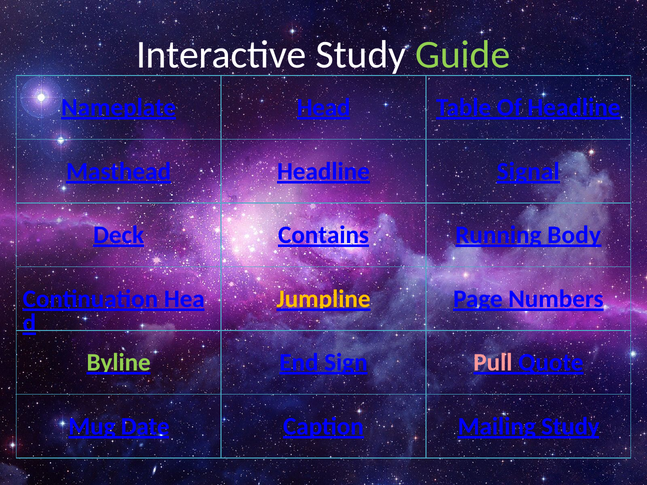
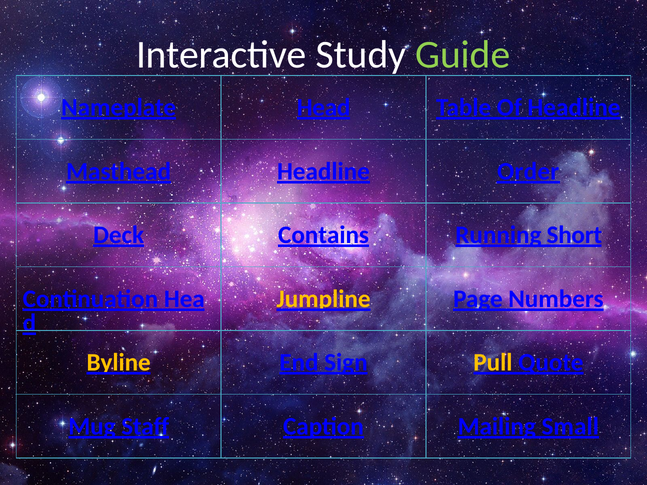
Signal: Signal -> Order
Body: Body -> Short
Byline colour: light green -> yellow
Pull colour: pink -> yellow
Date: Date -> Staff
Mailing Study: Study -> Small
